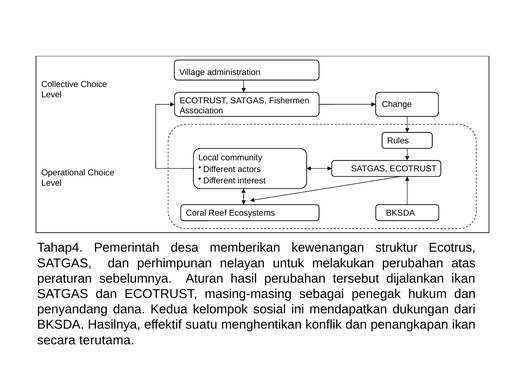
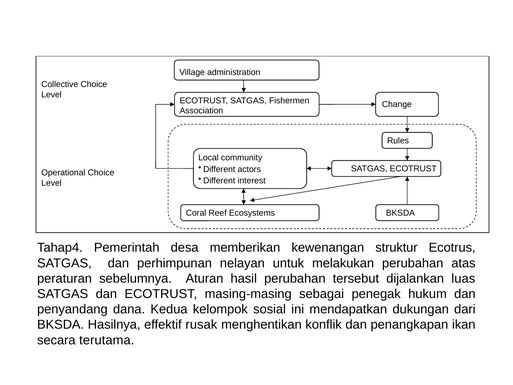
dijalankan ikan: ikan -> luas
suatu: suatu -> rusak
